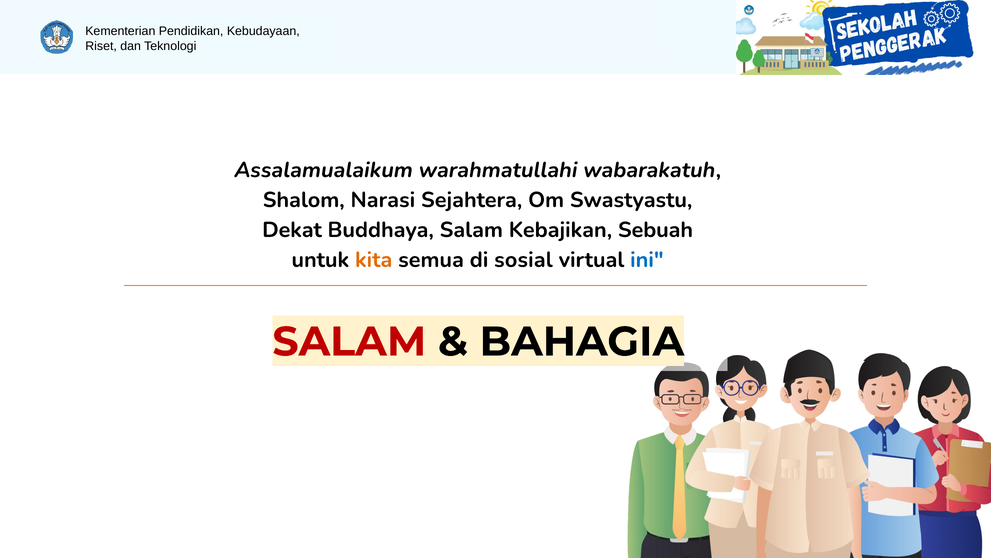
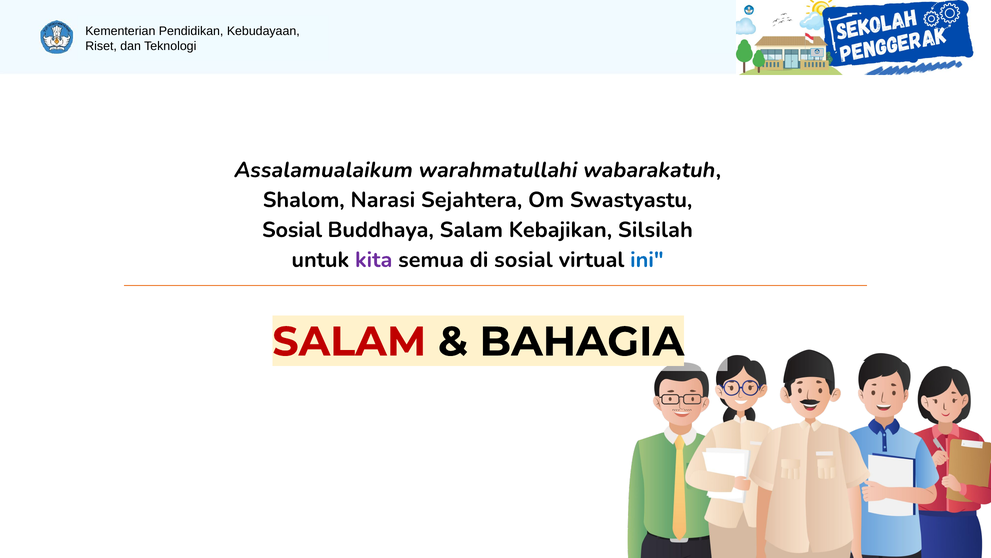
Dekat at (292, 230): Dekat -> Sosial
Sebuah: Sebuah -> Silsilah
kita colour: orange -> purple
